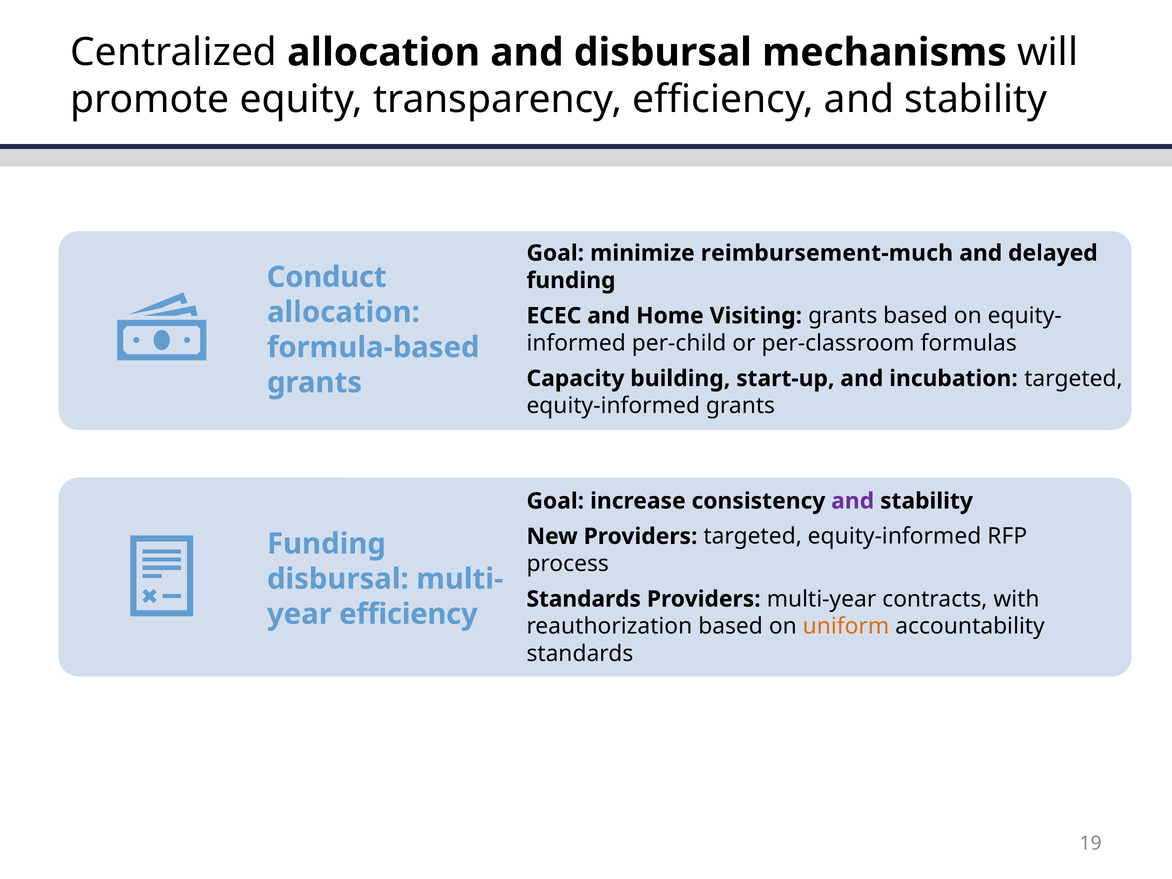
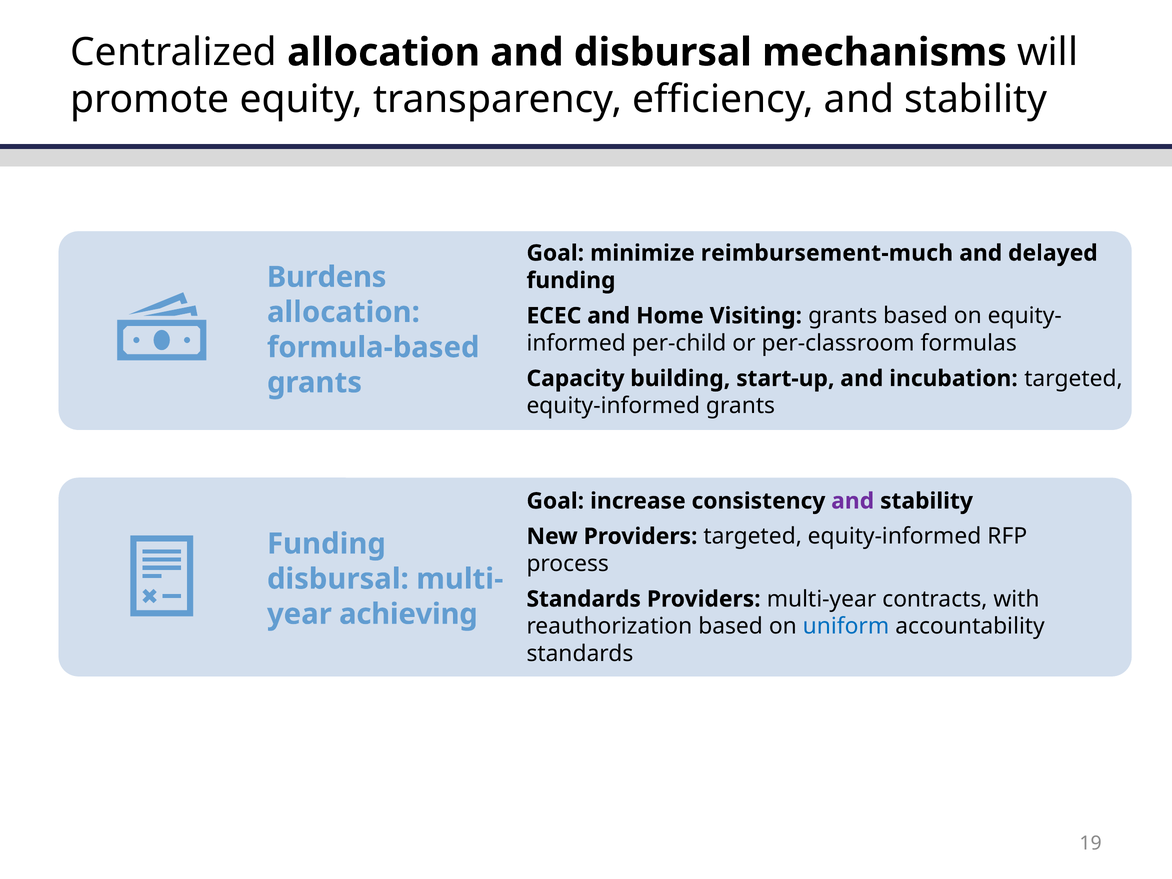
Conduct: Conduct -> Burdens
efficiency at (408, 614): efficiency -> achieving
uniform colour: orange -> blue
